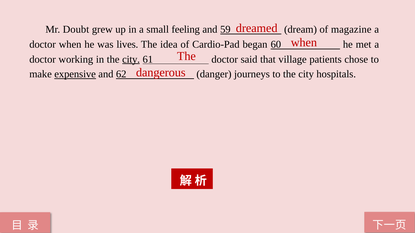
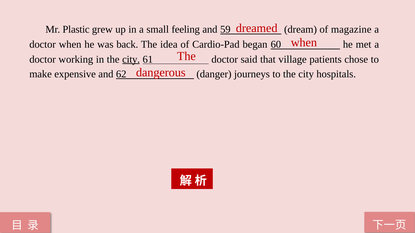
Doubt: Doubt -> Plastic
lives: lives -> back
expensive underline: present -> none
